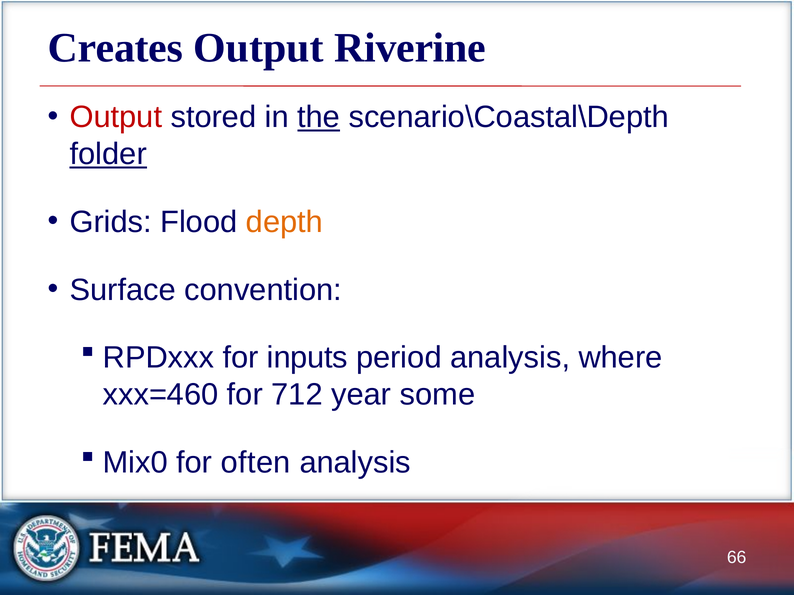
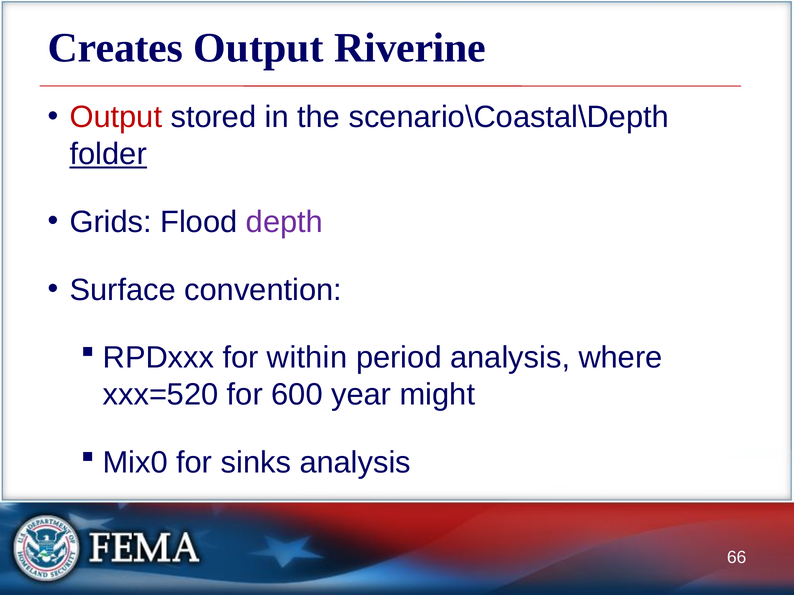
the underline: present -> none
depth colour: orange -> purple
inputs: inputs -> within
xxx=460: xxx=460 -> xxx=520
712: 712 -> 600
some: some -> might
often: often -> sinks
